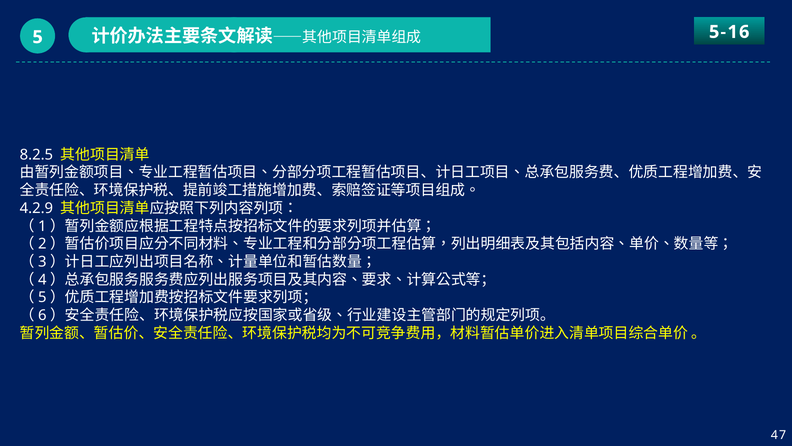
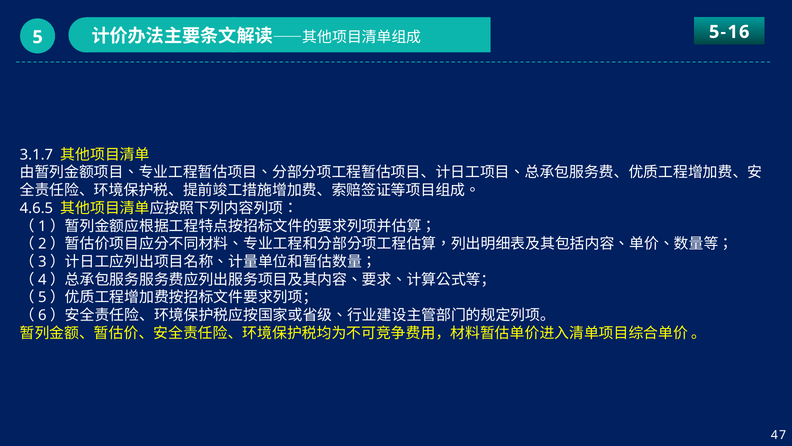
8.2.5: 8.2.5 -> 3.1.7
4.2.9: 4.2.9 -> 4.6.5
